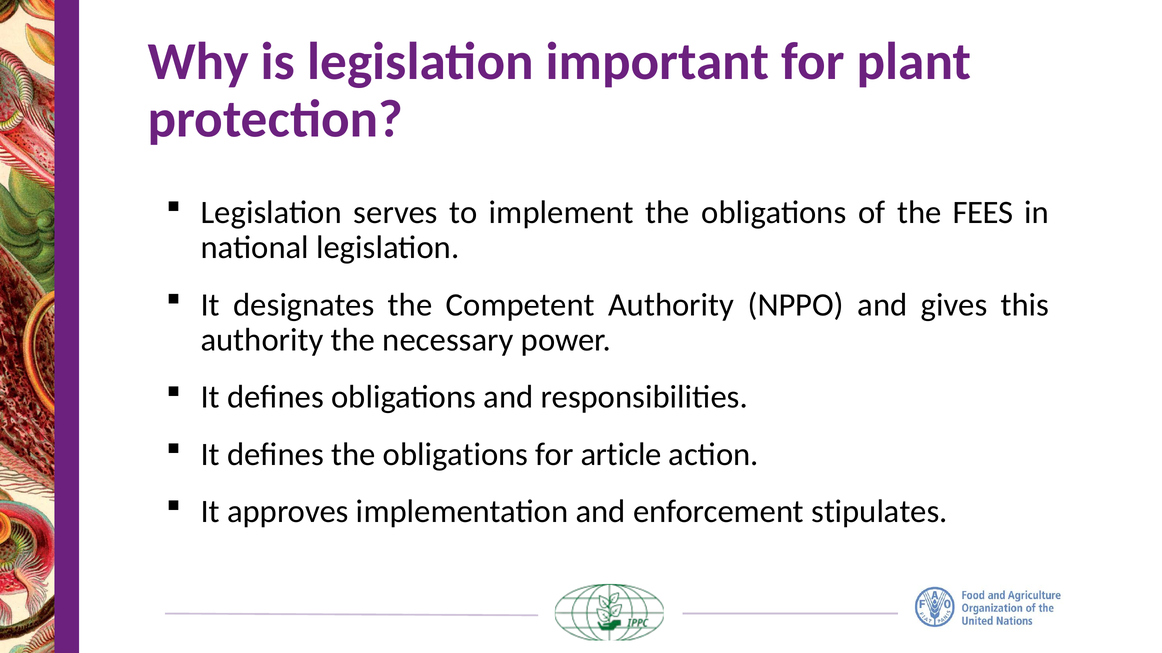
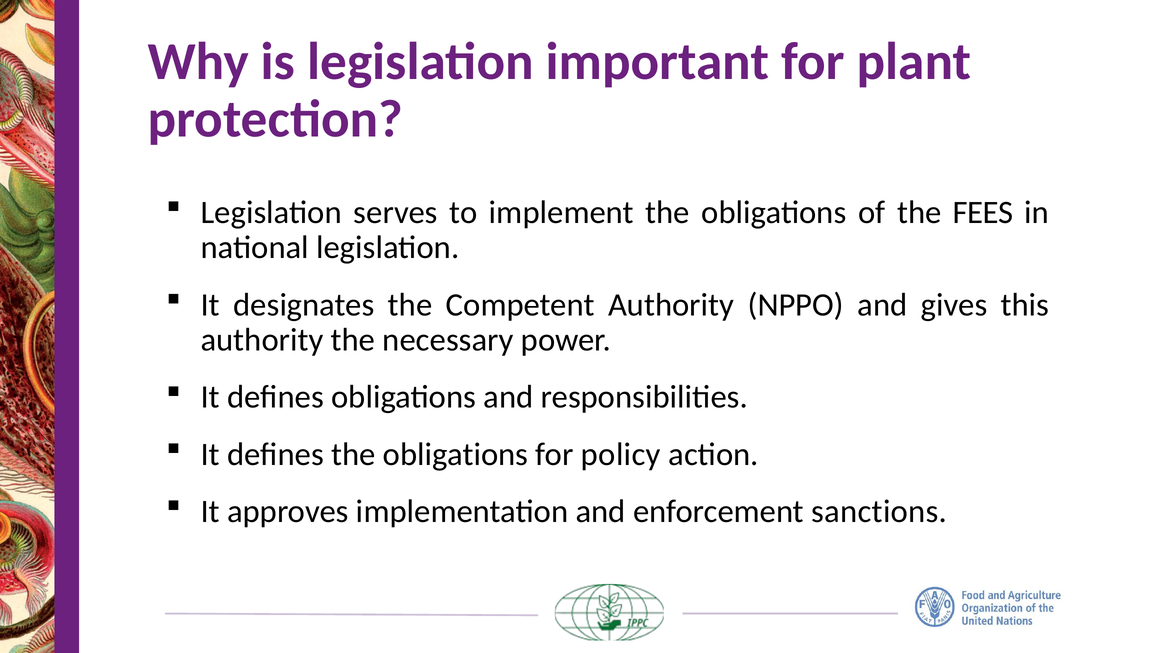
article: article -> policy
stipulates: stipulates -> sanctions
